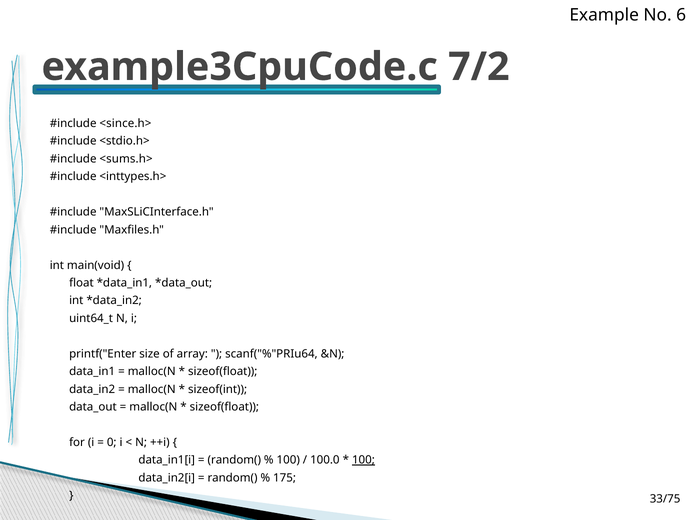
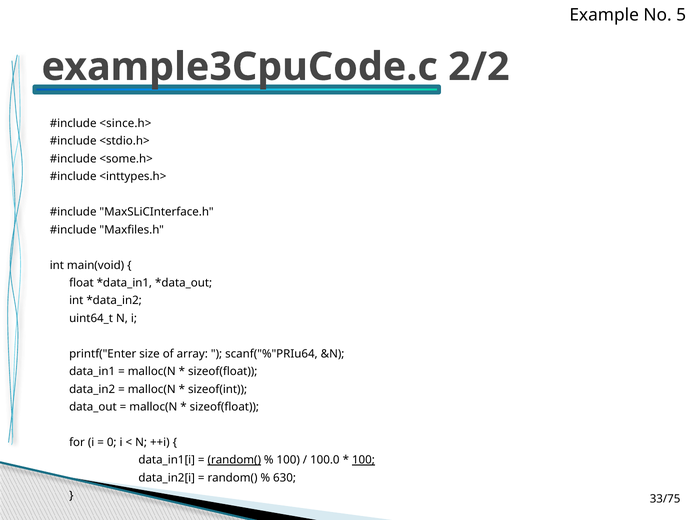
6: 6 -> 5
7/2: 7/2 -> 2/2
<sums.h>: <sums.h> -> <some.h>
random( at (234, 460) underline: none -> present
175: 175 -> 630
